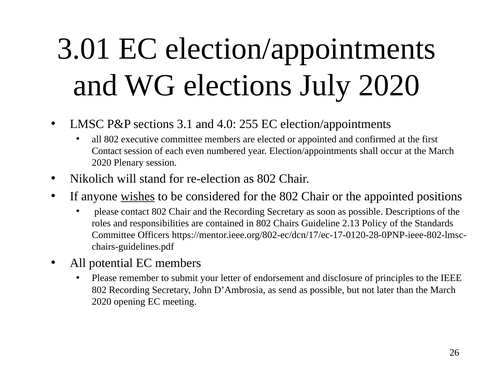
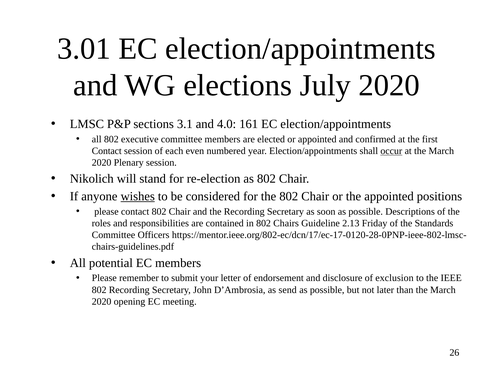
255: 255 -> 161
occur underline: none -> present
Policy: Policy -> Friday
principles: principles -> exclusion
